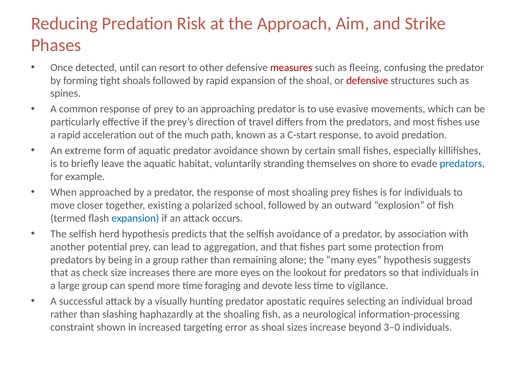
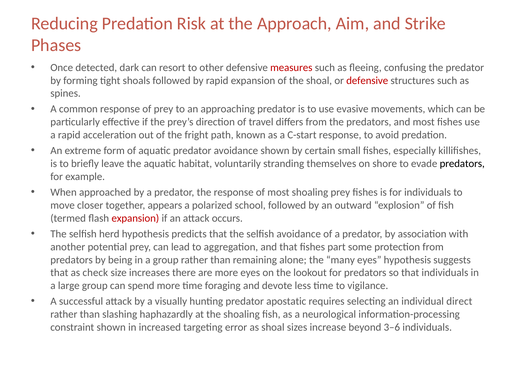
until: until -> dark
much: much -> fright
predators at (462, 163) colour: blue -> black
existing: existing -> appears
expansion at (135, 218) colour: blue -> red
broad: broad -> direct
3–0: 3–0 -> 3–6
